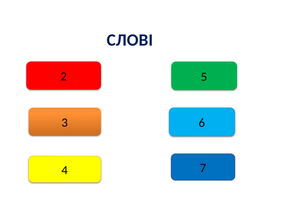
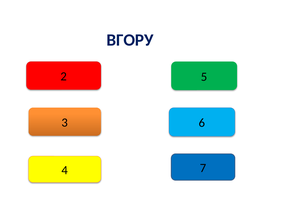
СЛОВІ: СЛОВІ -> ВГОРУ
